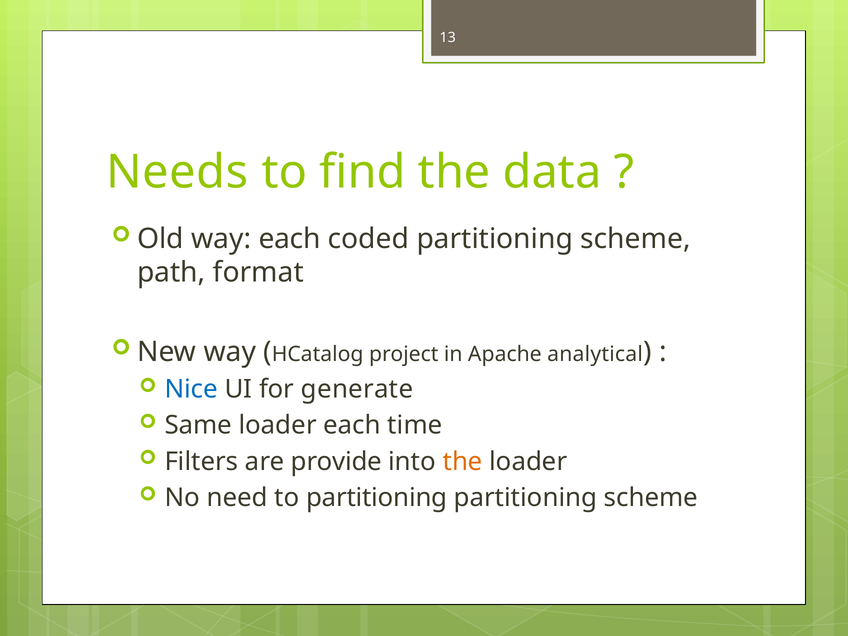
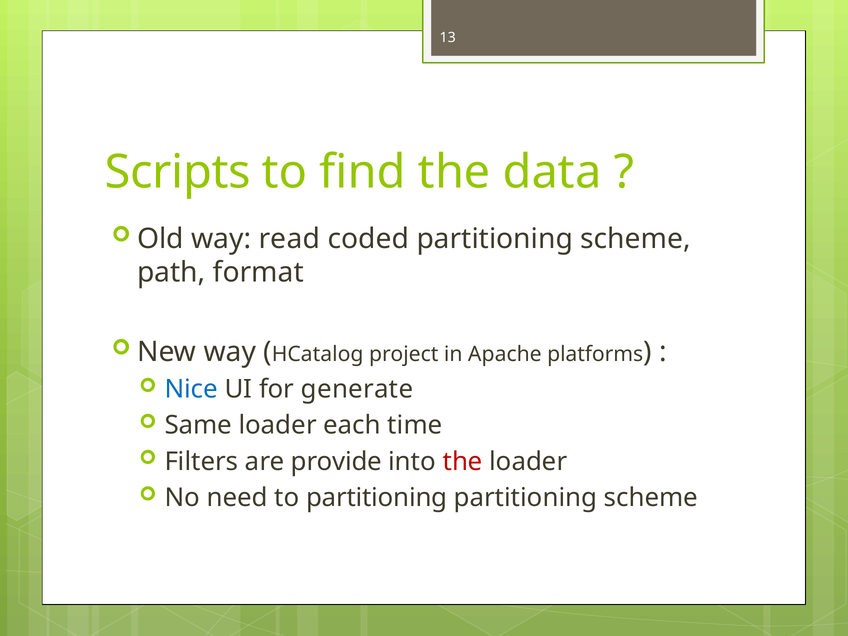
Needs: Needs -> Scripts
way each: each -> read
analytical: analytical -> platforms
the at (463, 462) colour: orange -> red
